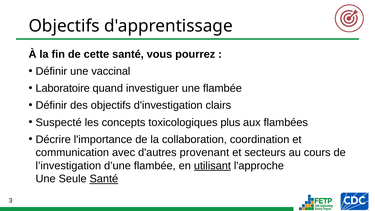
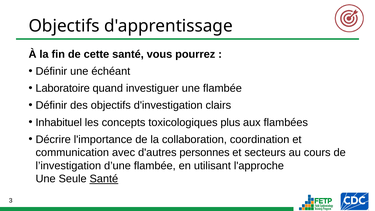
vaccinal: vaccinal -> échéant
Suspecté: Suspecté -> Inhabituel
provenant: provenant -> personnes
utilisant underline: present -> none
